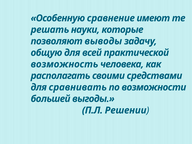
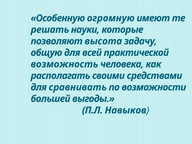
сравнение: сравнение -> огромную
выводы: выводы -> высота
Решении: Решении -> Навыков
